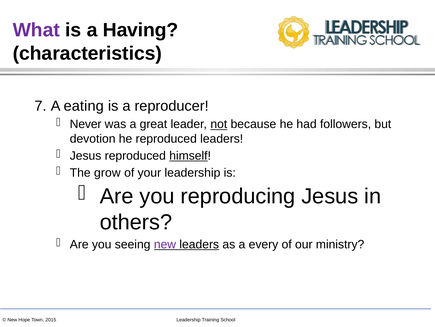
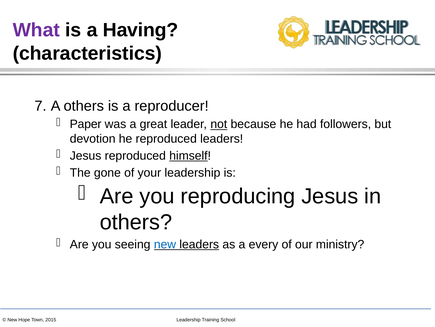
A eating: eating -> others
Never: Never -> Paper
grow: grow -> gone
new at (165, 244) colour: purple -> blue
